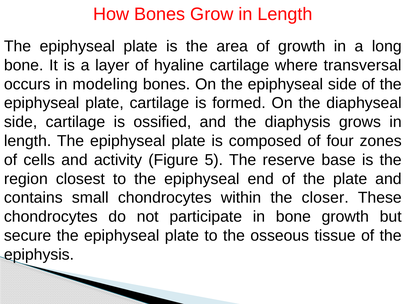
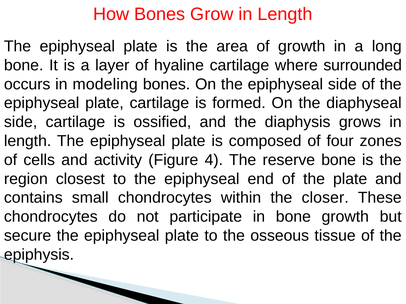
transversal: transversal -> surrounded
5: 5 -> 4
reserve base: base -> bone
